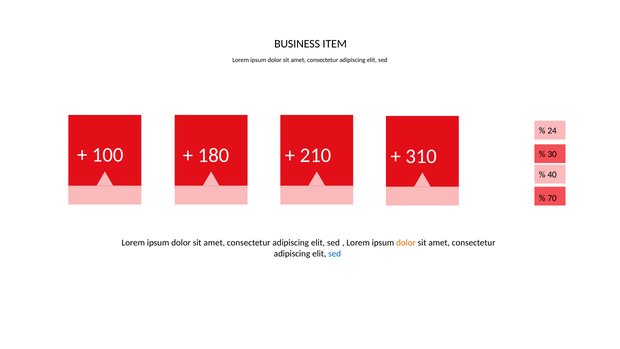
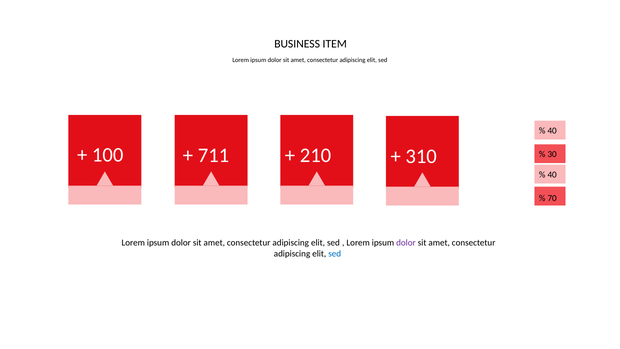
24 at (552, 131): 24 -> 40
180: 180 -> 711
dolor at (406, 243) colour: orange -> purple
